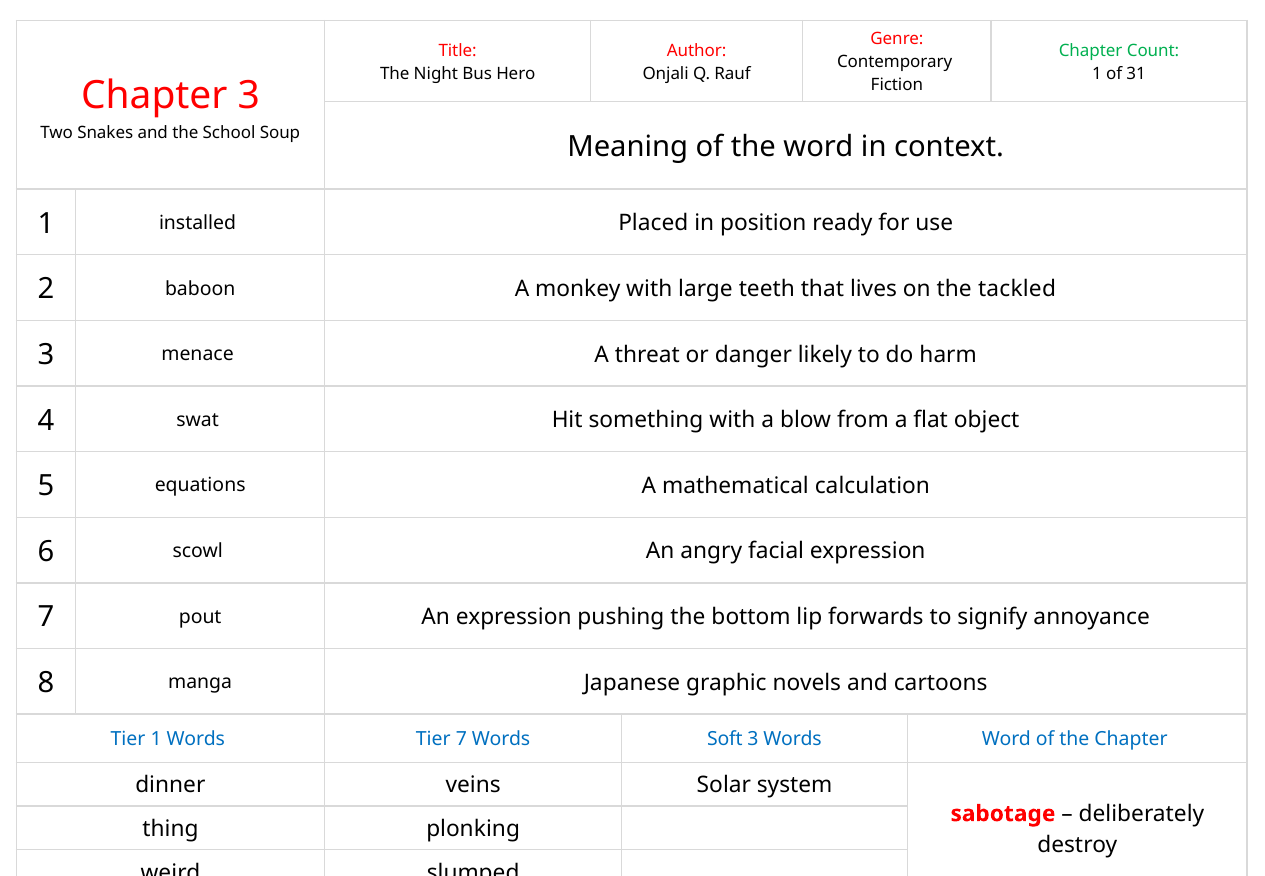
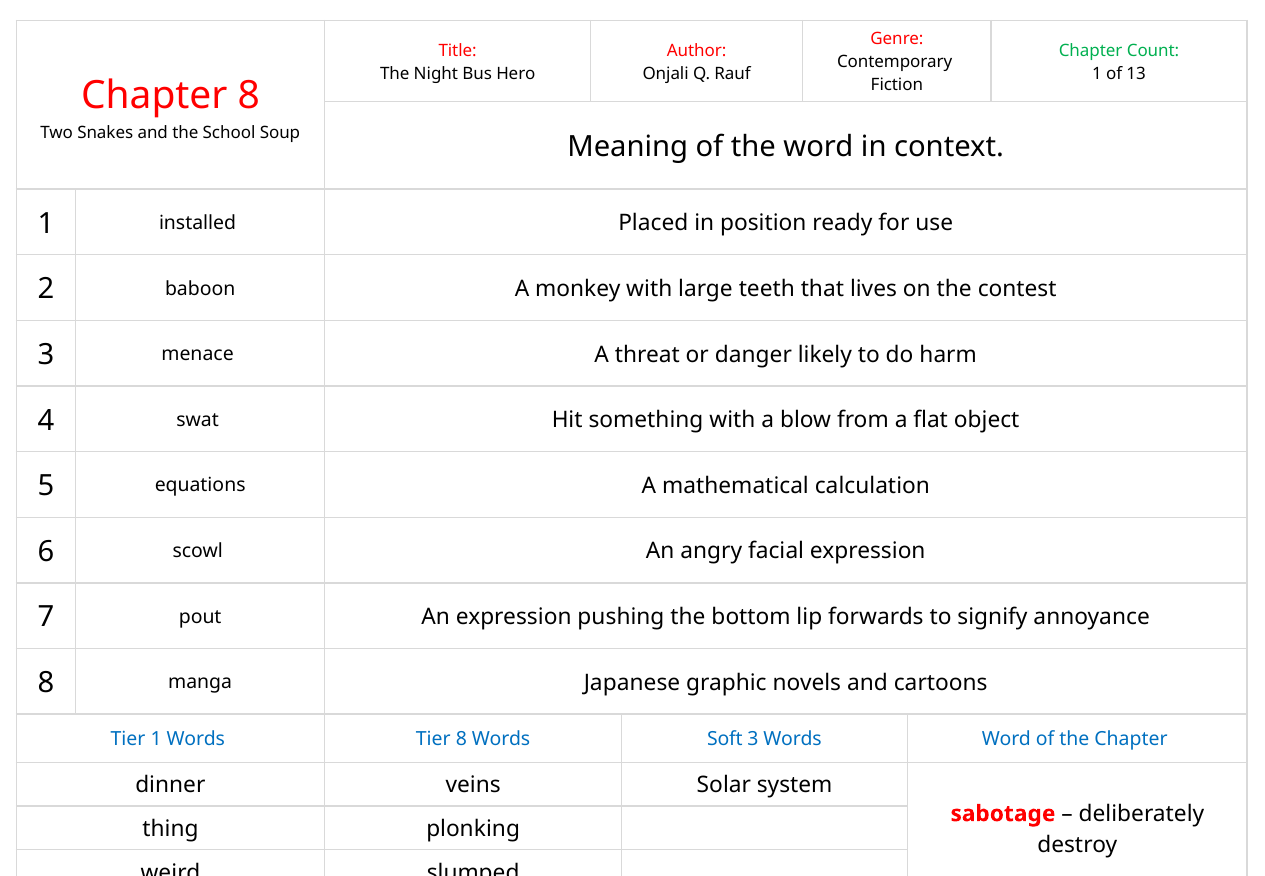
31: 31 -> 13
Chapter 3: 3 -> 8
tackled: tackled -> contest
Tier 7: 7 -> 8
